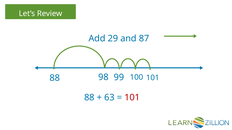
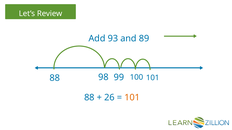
29: 29 -> 93
87: 87 -> 89
63: 63 -> 26
101 at (132, 98) colour: red -> orange
